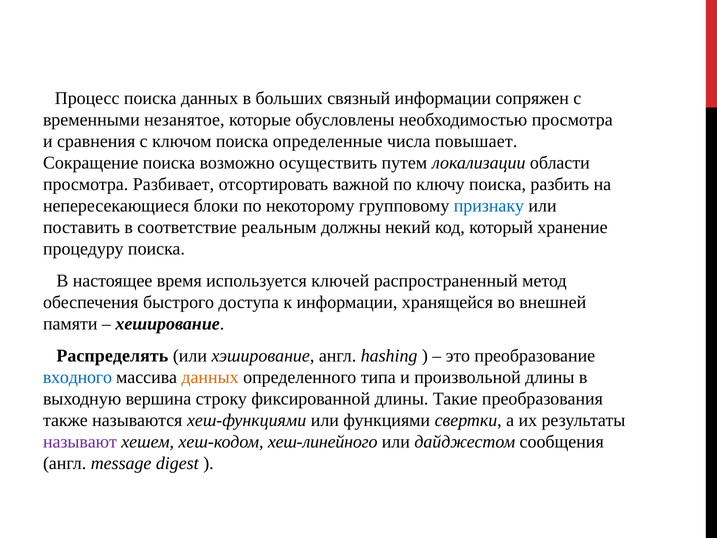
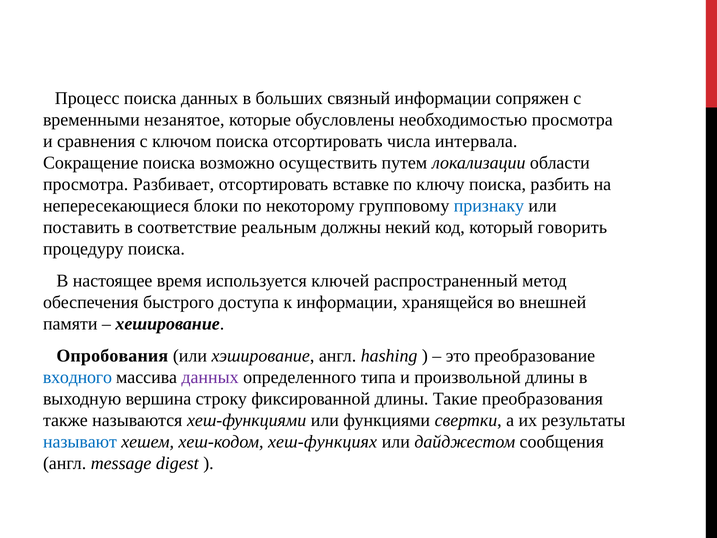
поиска определенные: определенные -> отсортировать
повышает: повышает -> интервала
важной: важной -> вставке
хранение: хранение -> говорить
Распределять: Распределять -> Опробования
данных at (210, 377) colour: orange -> purple
называют colour: purple -> blue
хеш-линейного: хеш-линейного -> хеш-функциях
